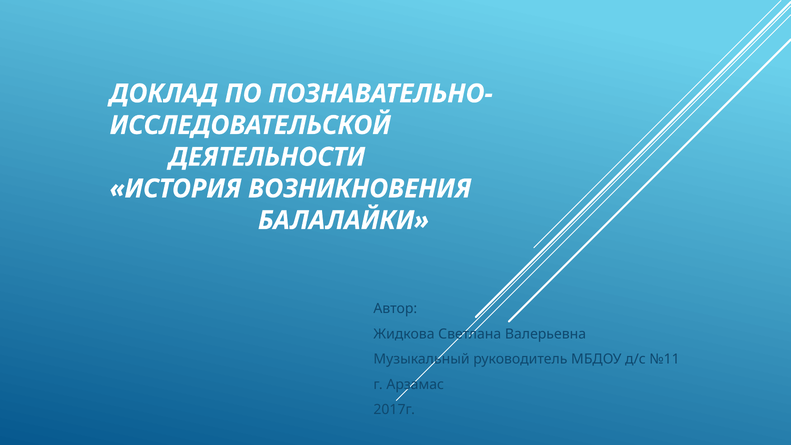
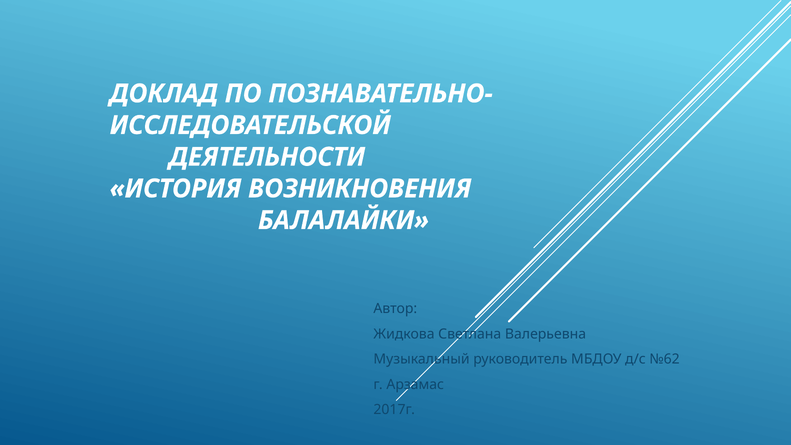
№11: №11 -> №62
